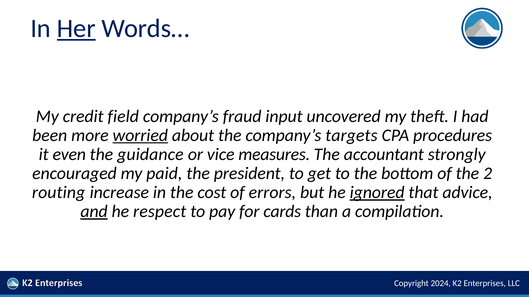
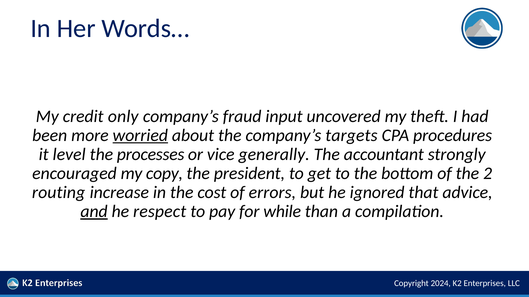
Her underline: present -> none
field: field -> only
even: even -> level
guidance: guidance -> processes
measures: measures -> generally
paid: paid -> copy
ignored underline: present -> none
cards: cards -> while
